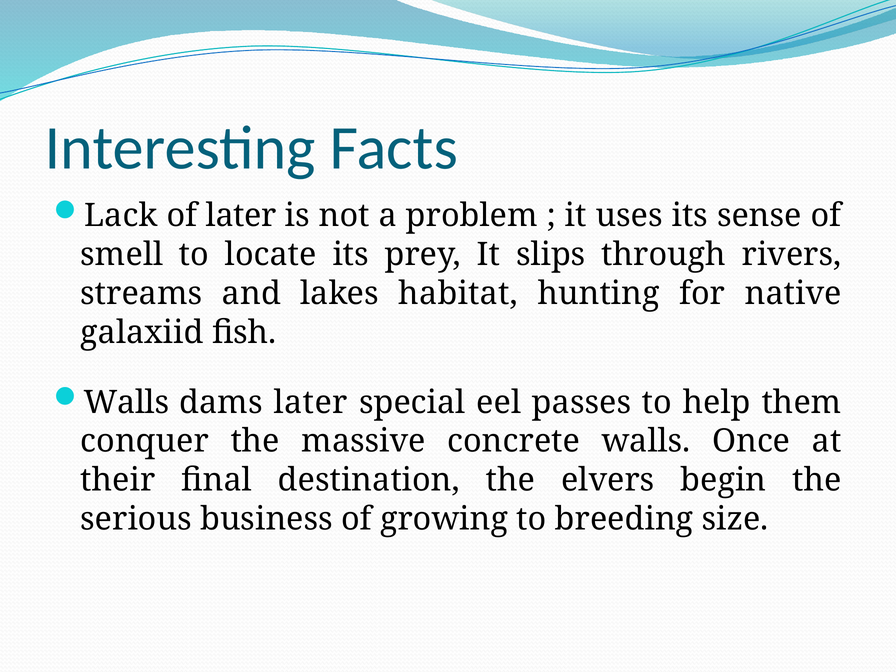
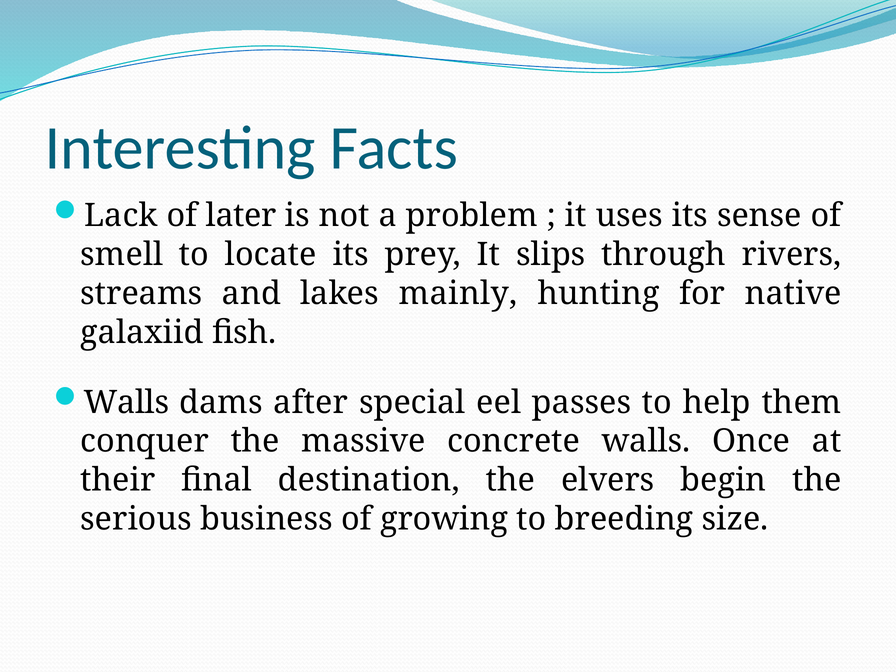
habitat: habitat -> mainly
dams later: later -> after
